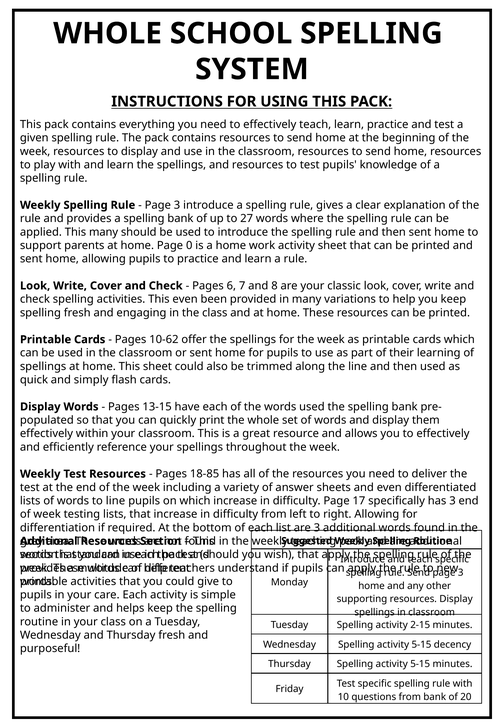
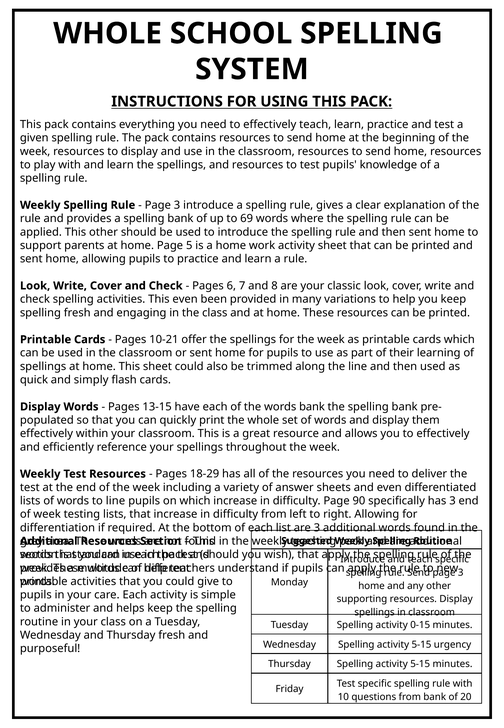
27: 27 -> 69
This many: many -> other
0: 0 -> 5
10-62: 10-62 -> 10-21
words used: used -> bank
18-85: 18-85 -> 18-29
17: 17 -> 90
2-15: 2-15 -> 0-15
decency: decency -> urgency
